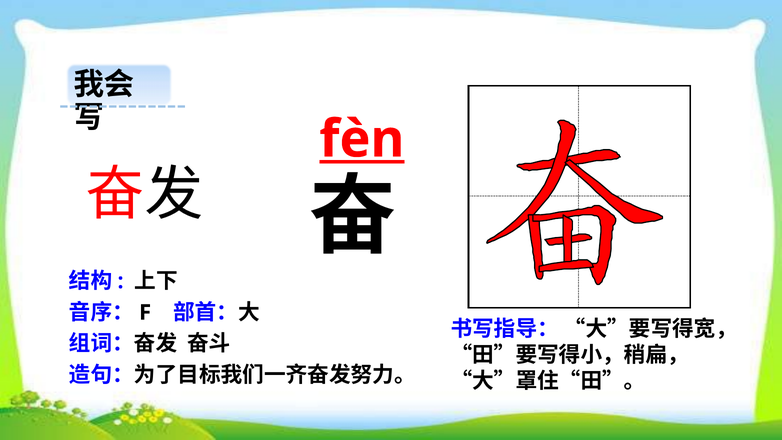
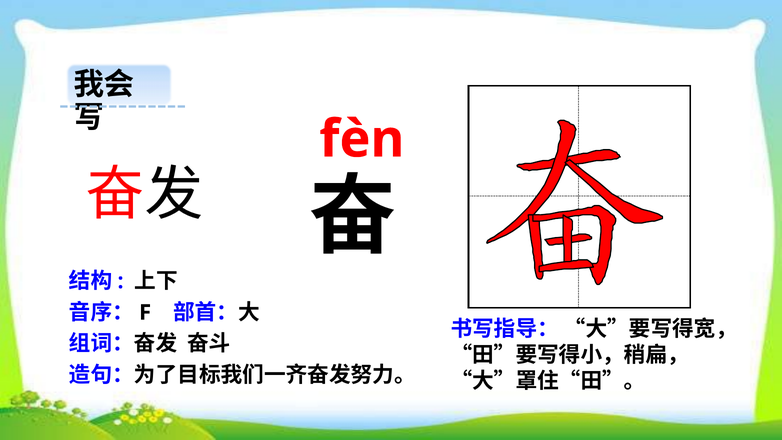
fèn underline: present -> none
